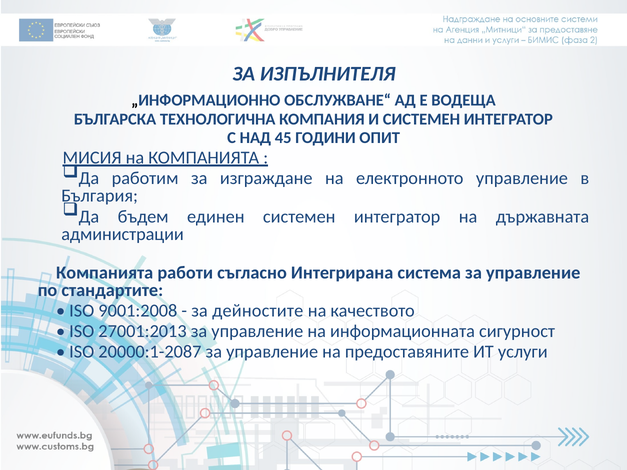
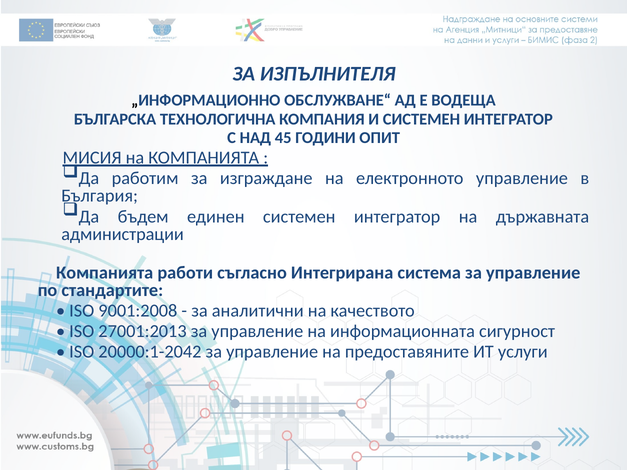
дейностите: дейностите -> аналитични
20000:1-2087: 20000:1-2087 -> 20000:1-2042
